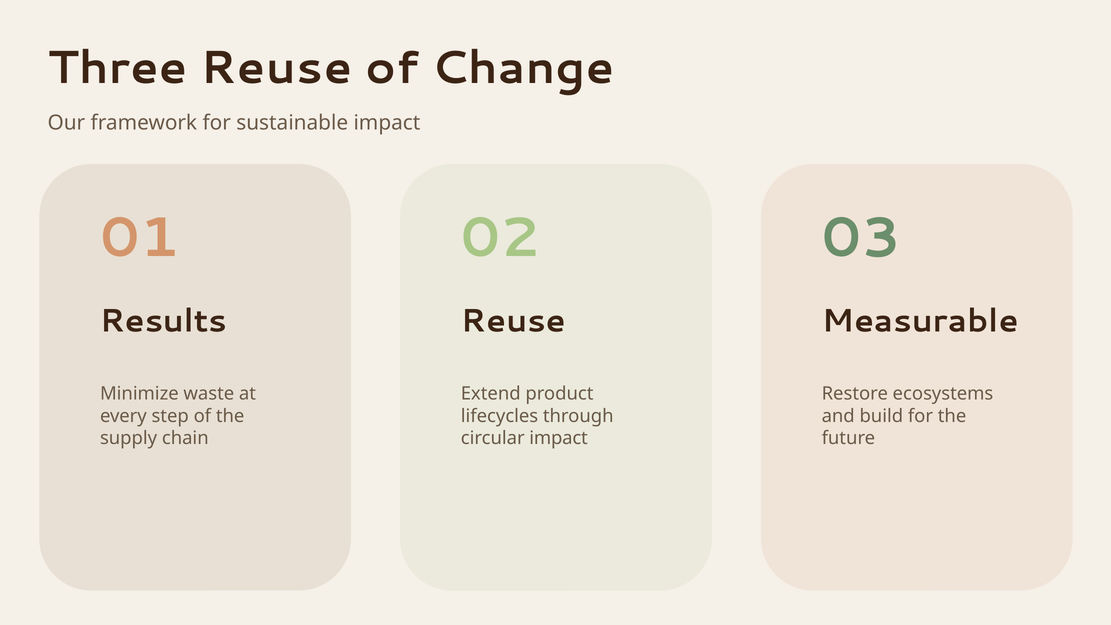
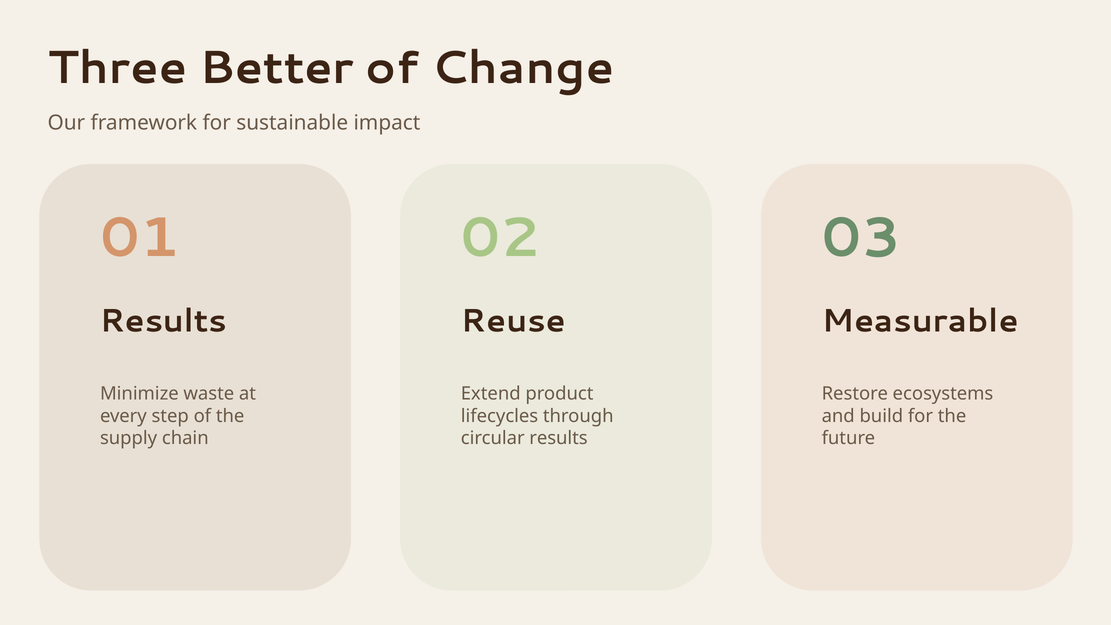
Three Reuse: Reuse -> Better
circular impact: impact -> results
